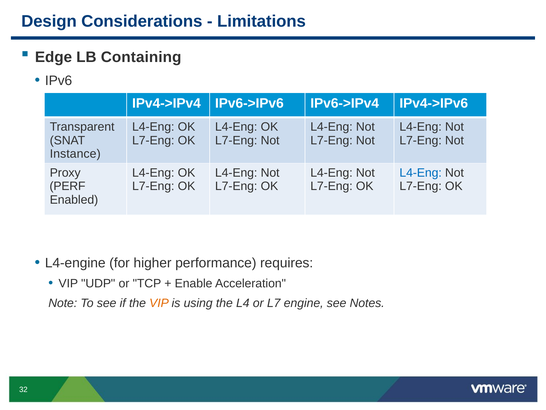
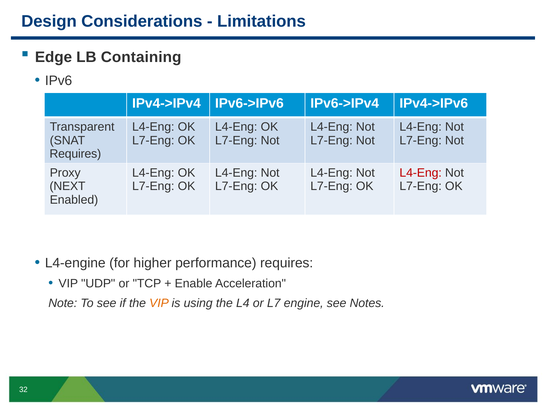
Instance at (75, 154): Instance -> Requires
L4-Eng at (421, 173) colour: blue -> red
PERF: PERF -> NEXT
